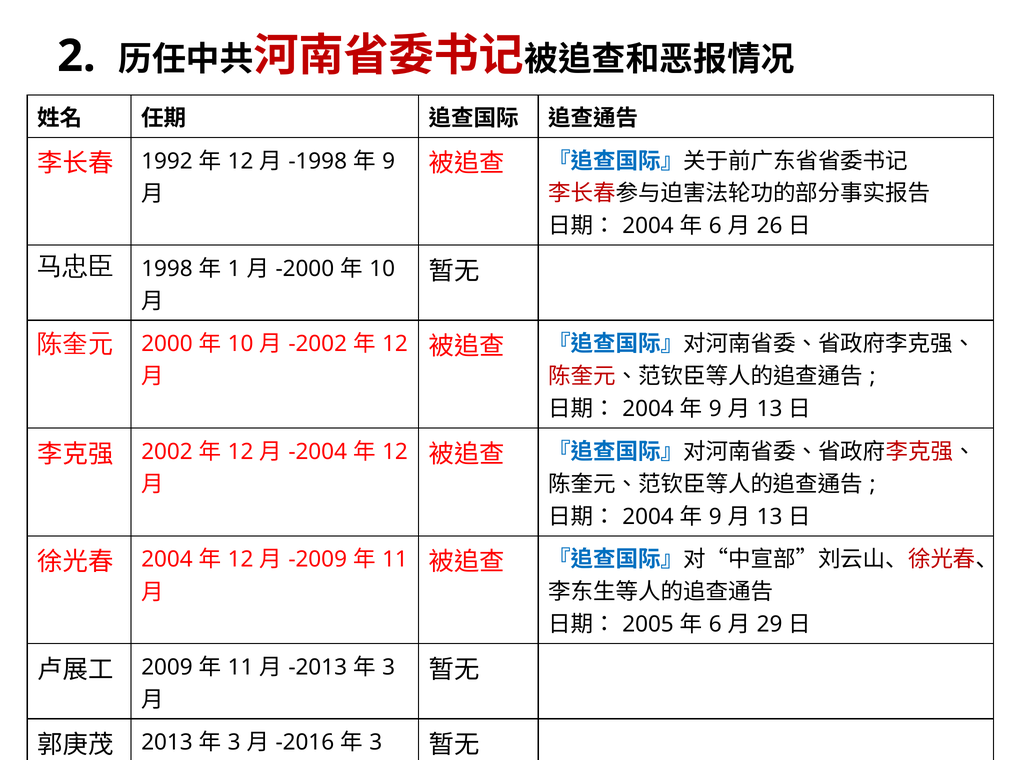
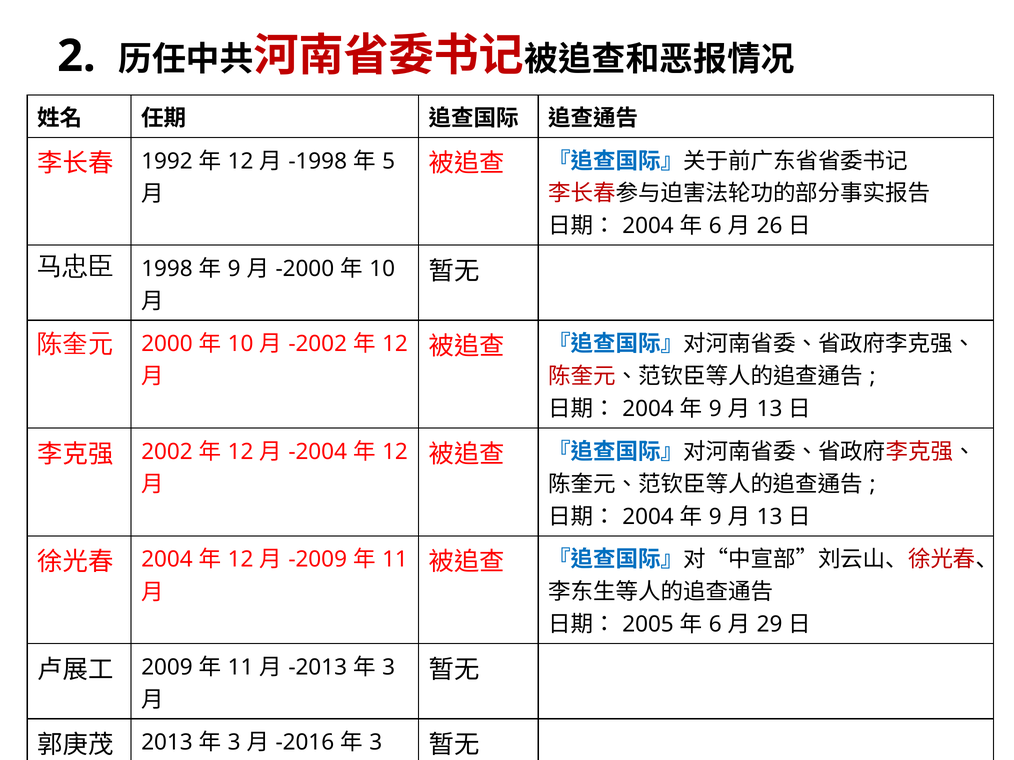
9 at (389, 161): 9 -> 5
1 at (234, 269): 1 -> 9
